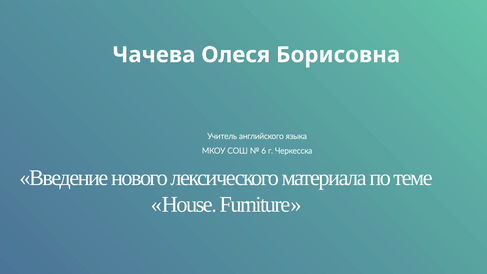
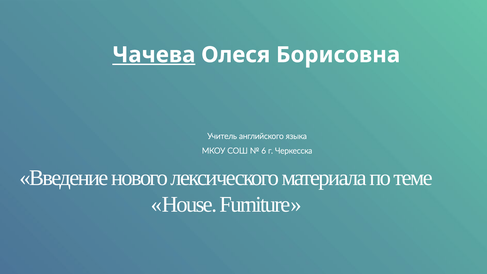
Чачева underline: none -> present
